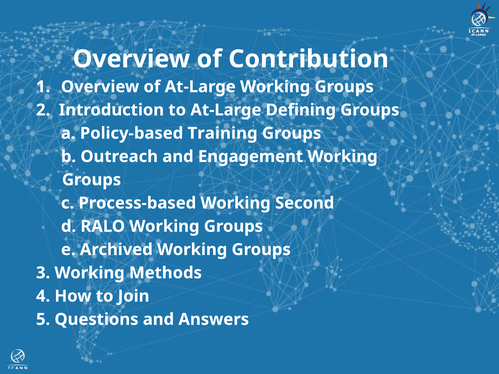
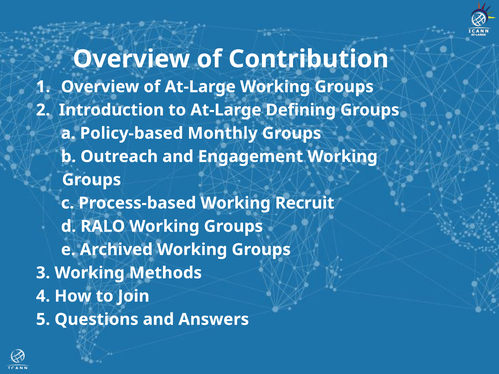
Training: Training -> Monthly
Second: Second -> Recruit
